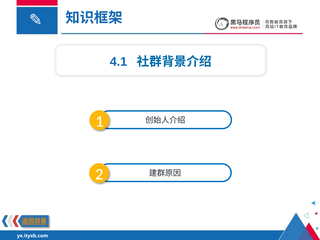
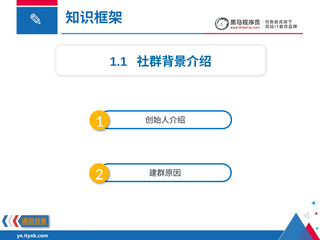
4.1: 4.1 -> 1.1
